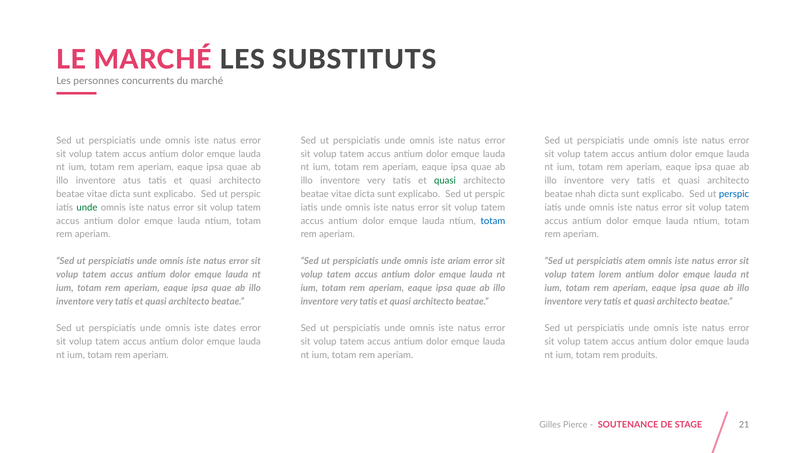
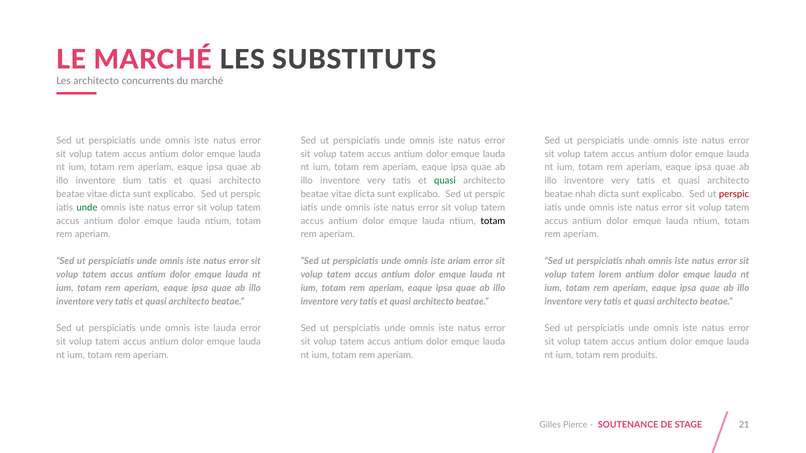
Les personnes: personnes -> architecto
atus: atus -> tium
perspic at (734, 194) colour: blue -> red
totam at (493, 221) colour: blue -> black
perspiciatis atem: atem -> nhah
iste dates: dates -> lauda
